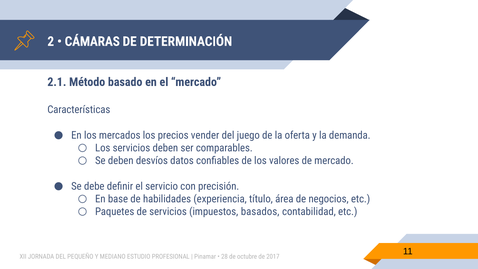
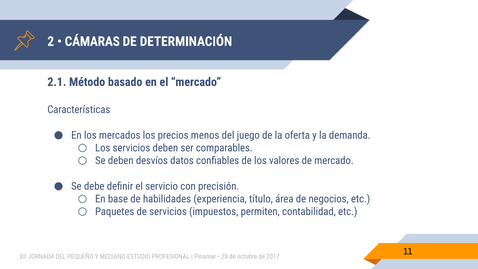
vender: vender -> menos
basados: basados -> permiten
